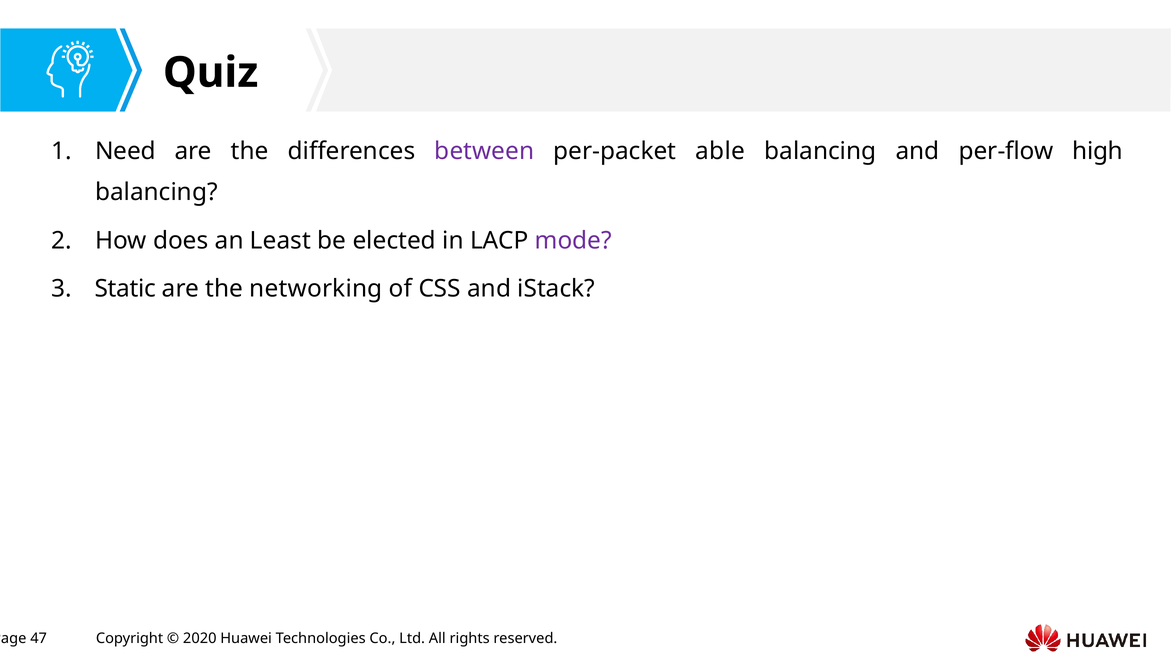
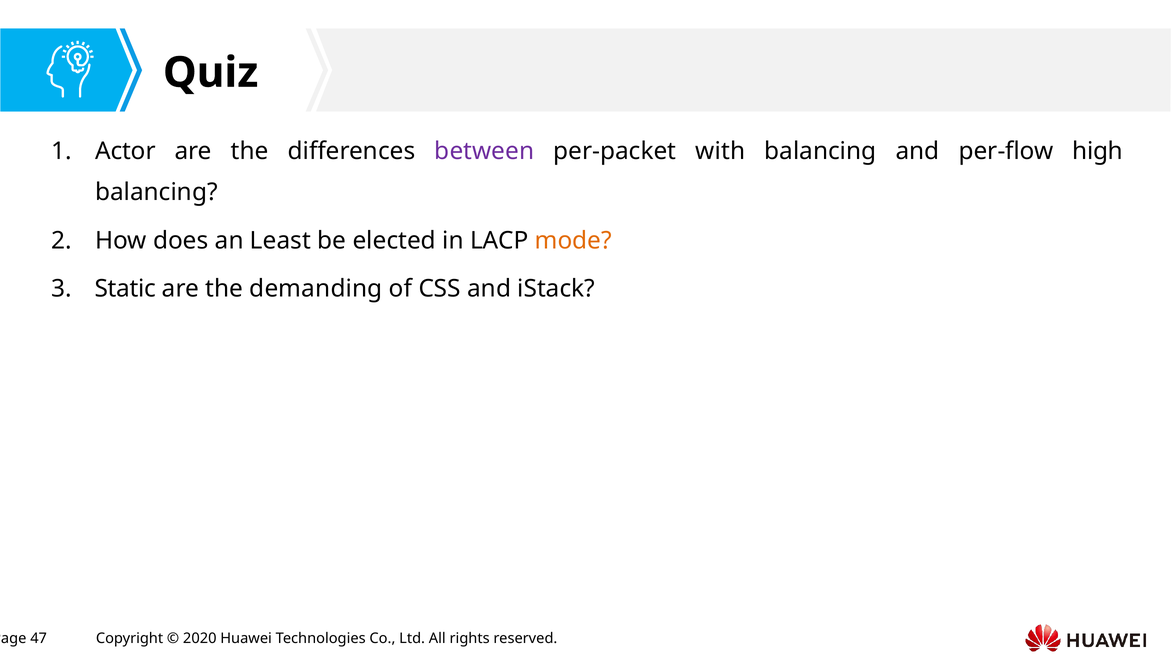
Need: Need -> Actor
able: able -> with
mode colour: purple -> orange
networking: networking -> demanding
